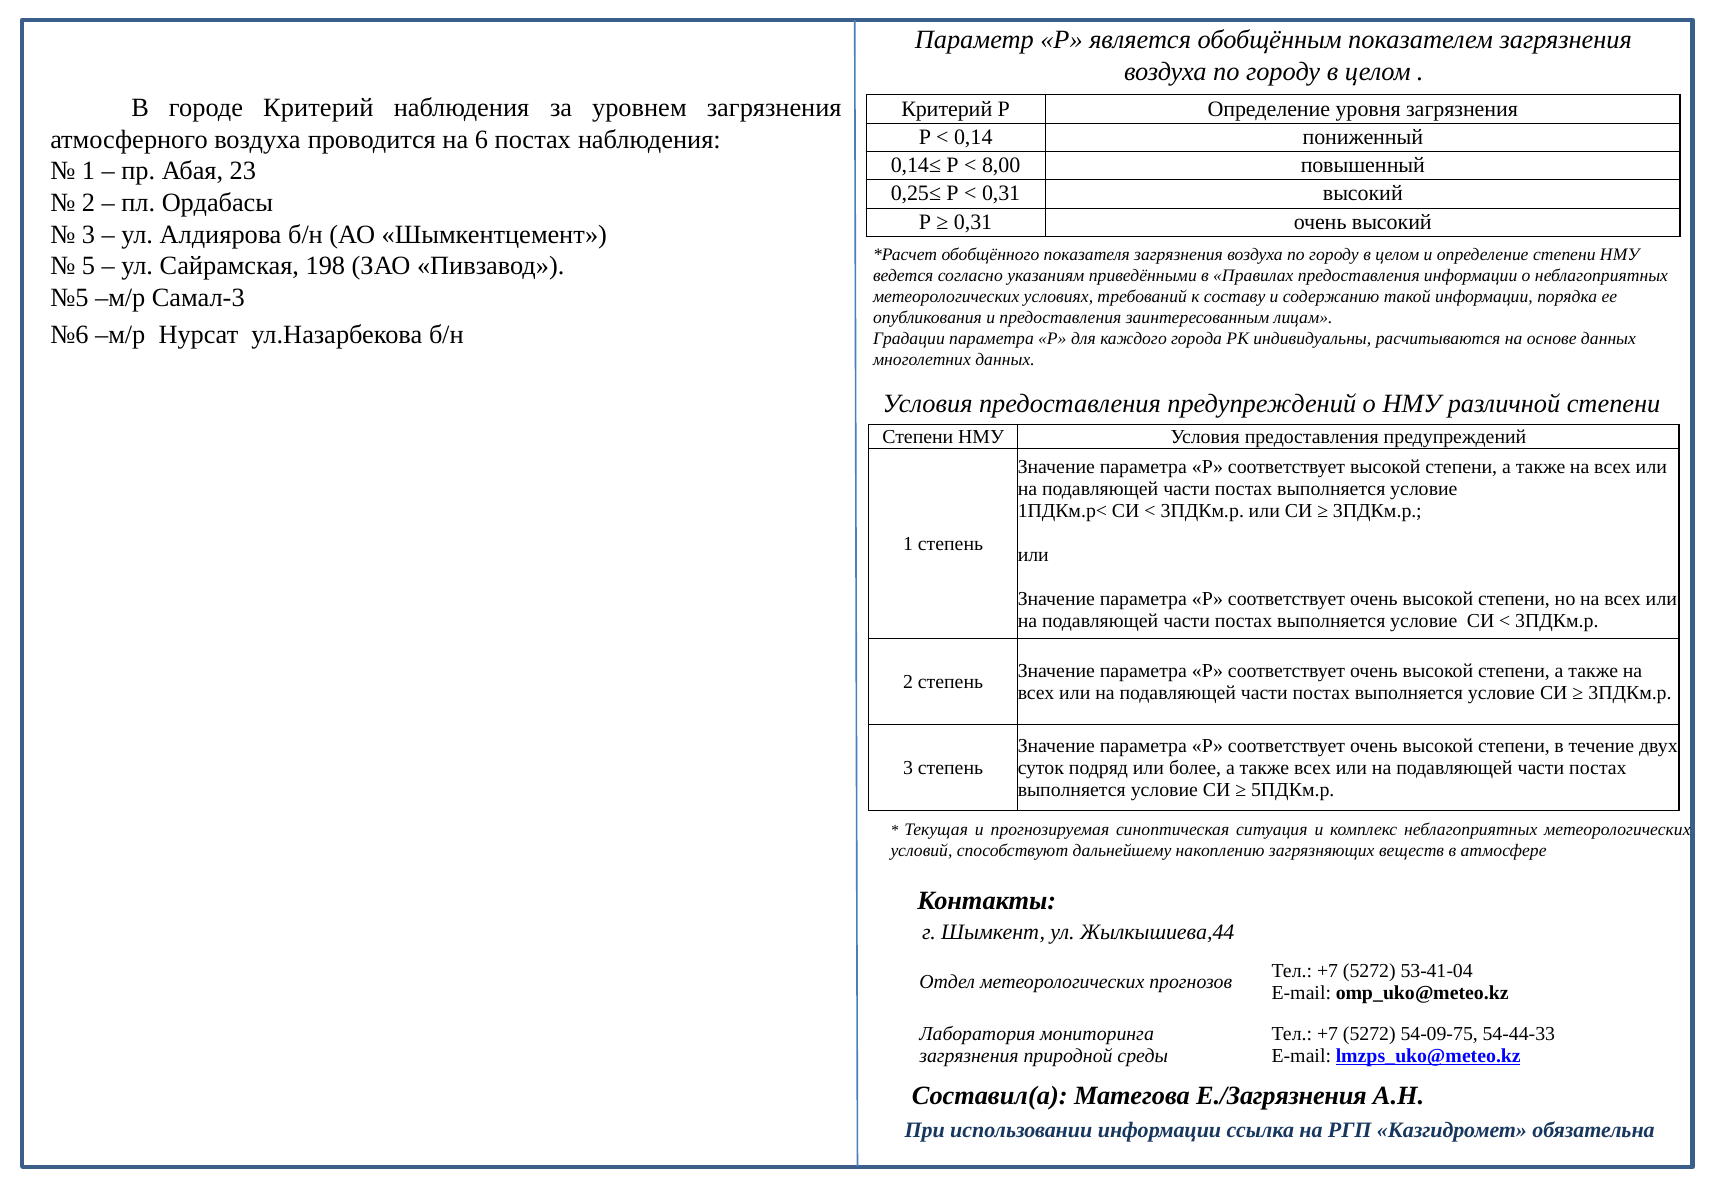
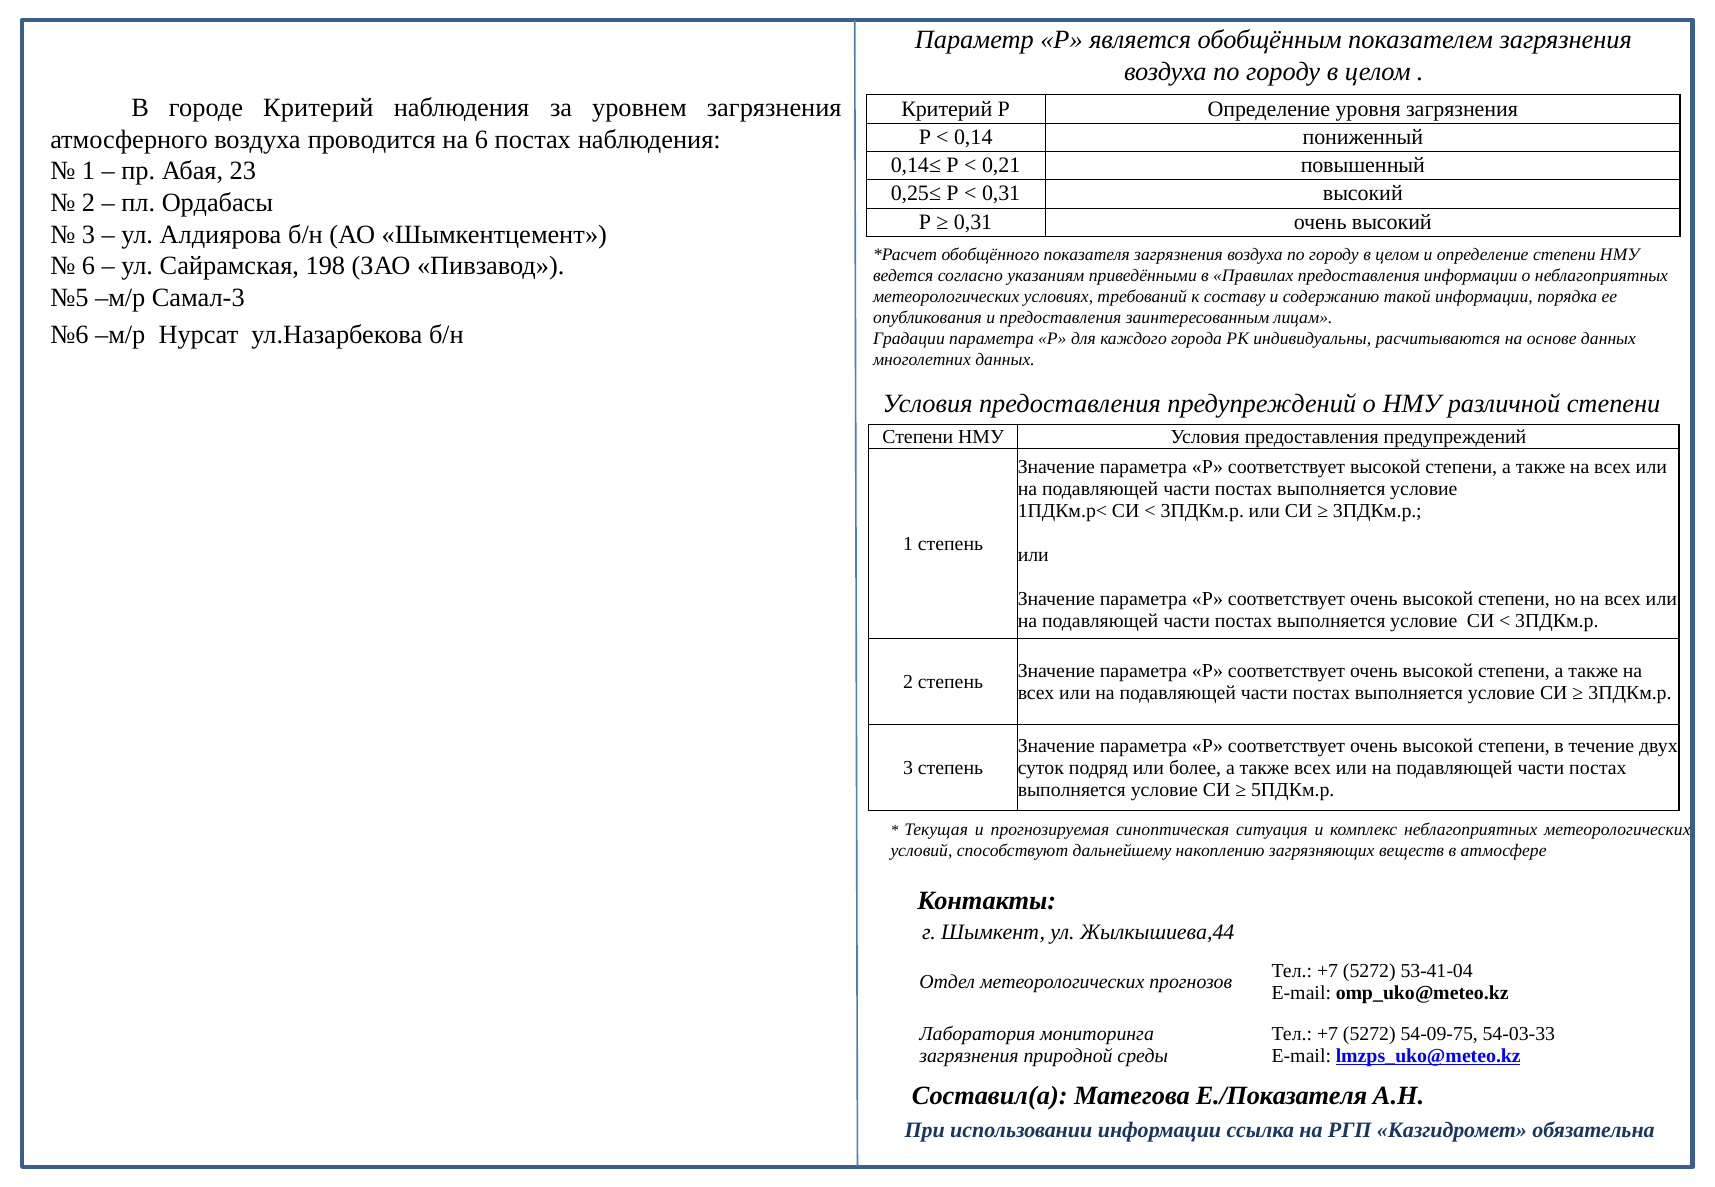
8,00: 8,00 -> 0,21
5 at (89, 266): 5 -> 6
54-44-33: 54-44-33 -> 54-03-33
Е./Загрязнения: Е./Загрязнения -> Е./Показателя
